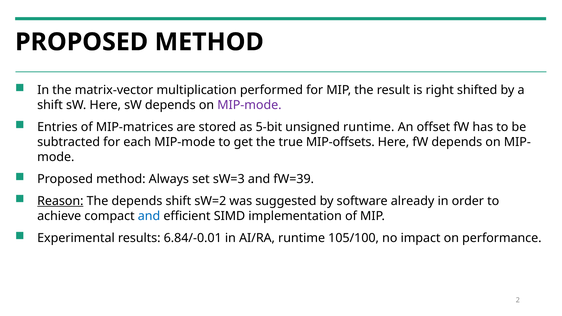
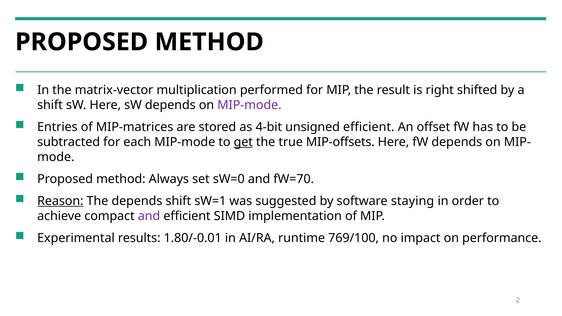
5-bit: 5-bit -> 4-bit
unsigned runtime: runtime -> efficient
get underline: none -> present
sW=3: sW=3 -> sW=0
fW=39: fW=39 -> fW=70
sW=2: sW=2 -> sW=1
already: already -> staying
and at (149, 216) colour: blue -> purple
6.84/-0.01: 6.84/-0.01 -> 1.80/-0.01
105/100: 105/100 -> 769/100
